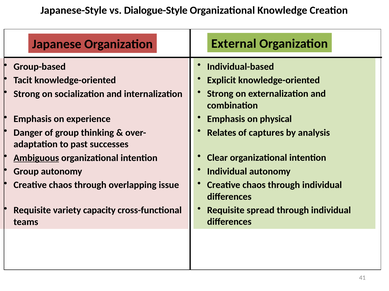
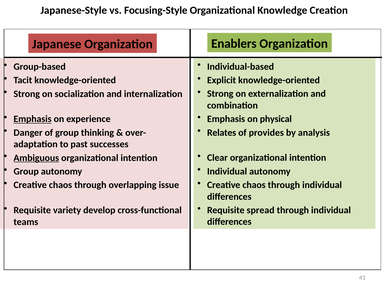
Dialogue-Style: Dialogue-Style -> Focusing-Style
External: External -> Enablers
Emphasis at (33, 119) underline: none -> present
captures: captures -> provides
capacity: capacity -> develop
